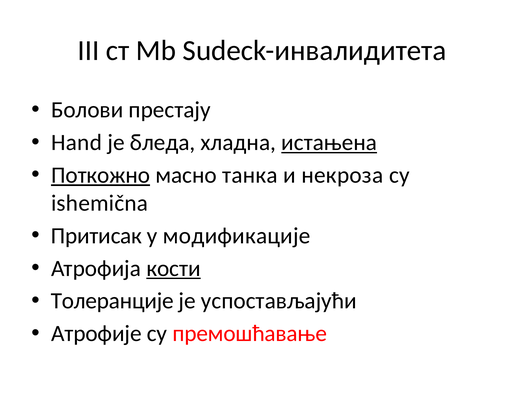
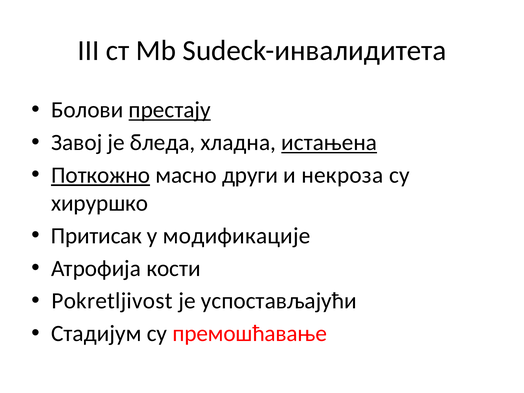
престају underline: none -> present
Hand: Hand -> Завој
танка: танка -> други
ishemična: ishemična -> хируршко
кости underline: present -> none
Толеранције: Толеранције -> Pokretljivost
Атрофије: Атрофије -> Стадијум
